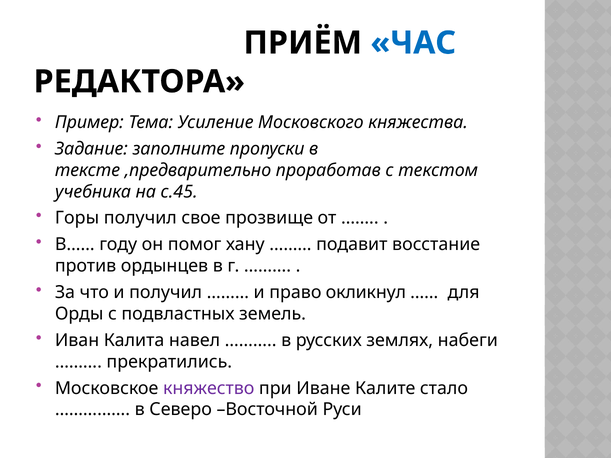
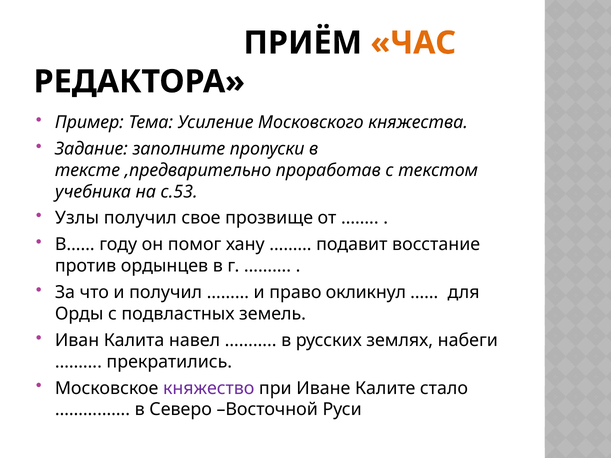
ЧАС colour: blue -> orange
с.45: с.45 -> с.53
Горы: Горы -> Узлы
